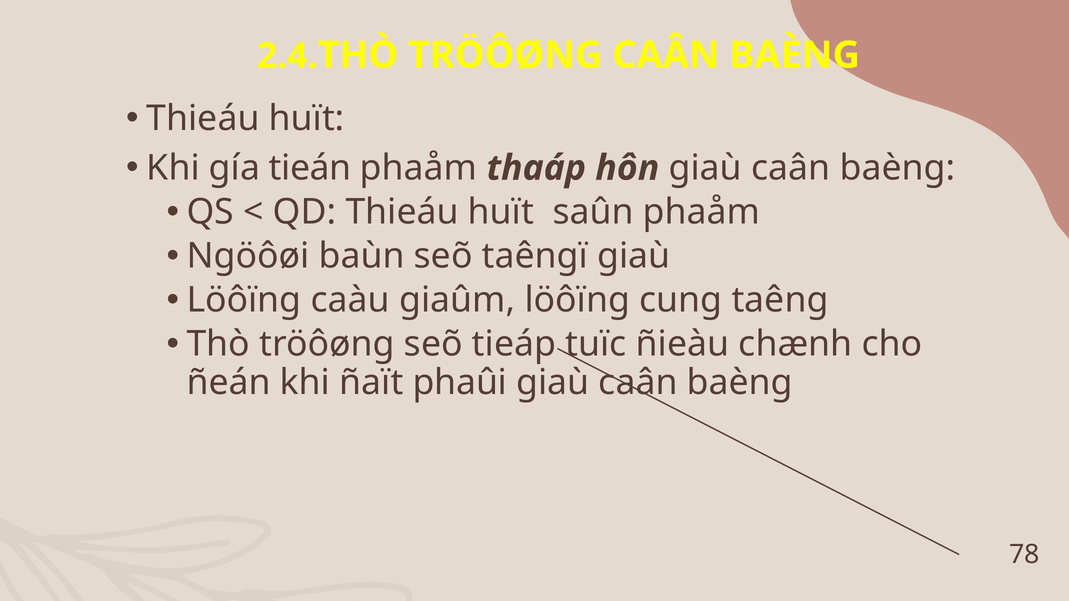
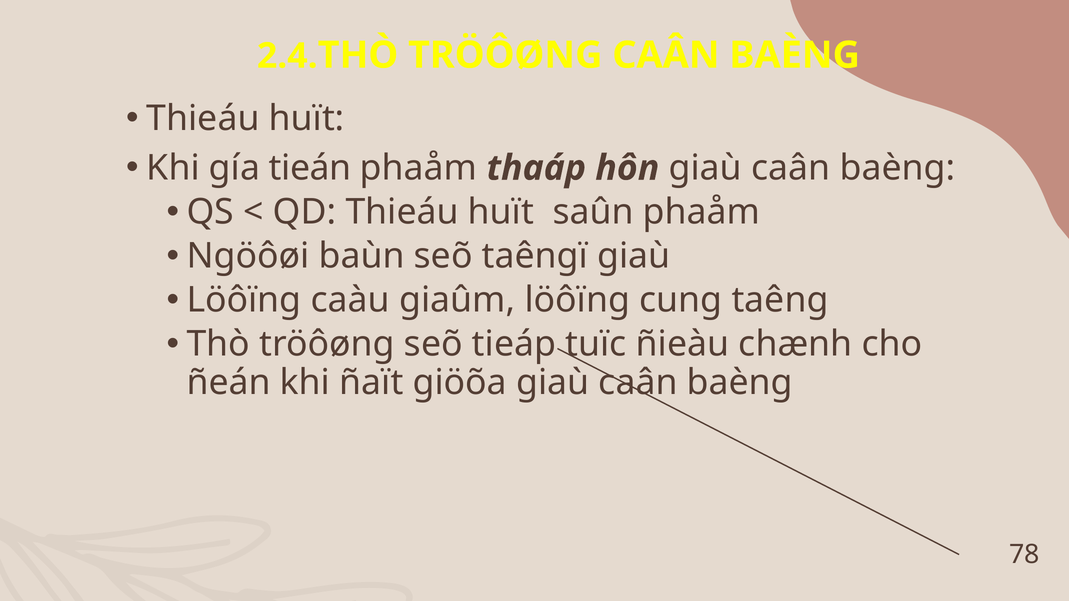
phaûi: phaûi -> giöõa
